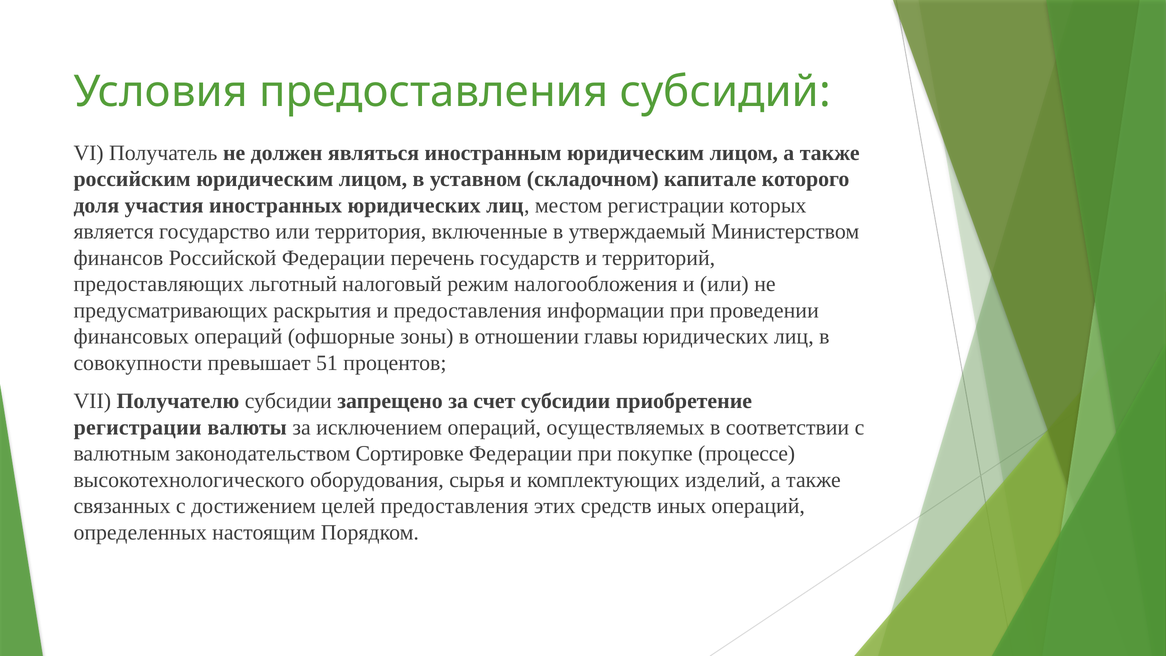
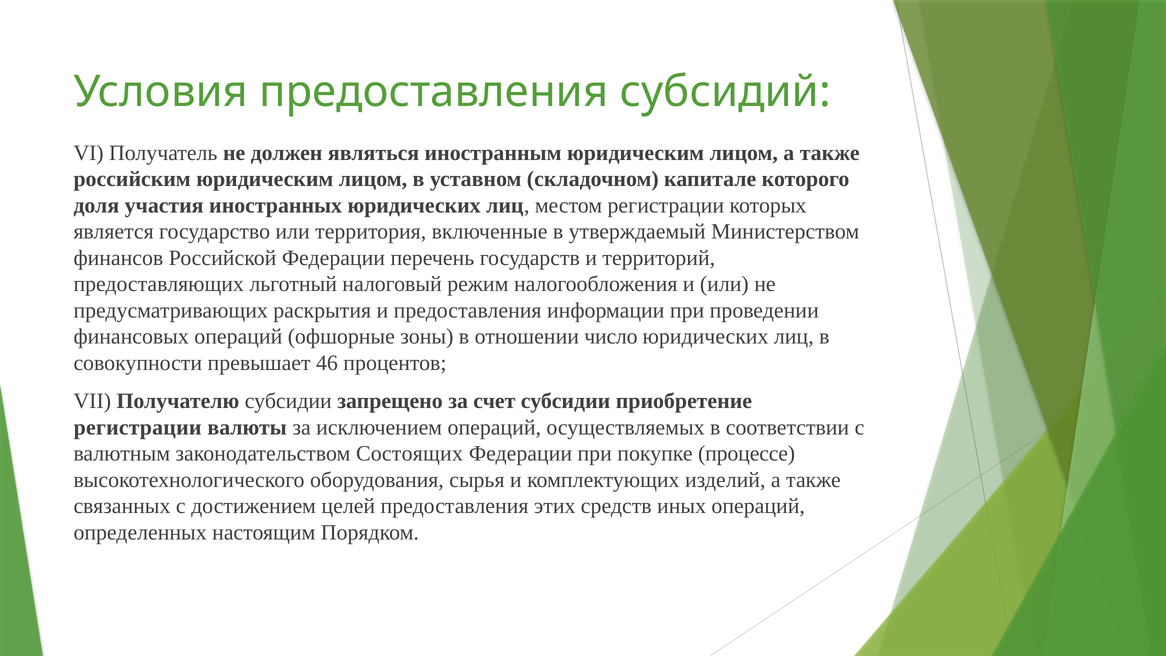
главы: главы -> число
51: 51 -> 46
Сортировке: Сортировке -> Состоящих
